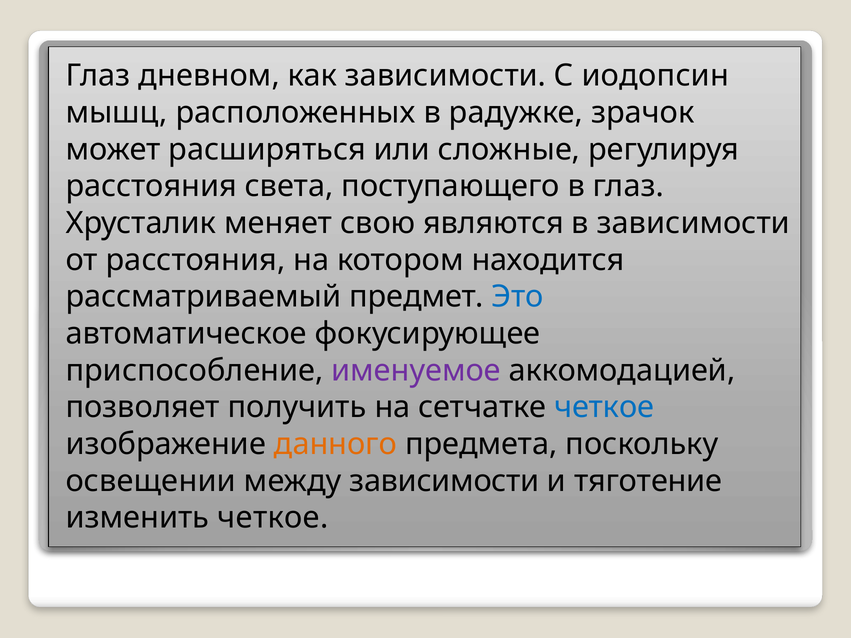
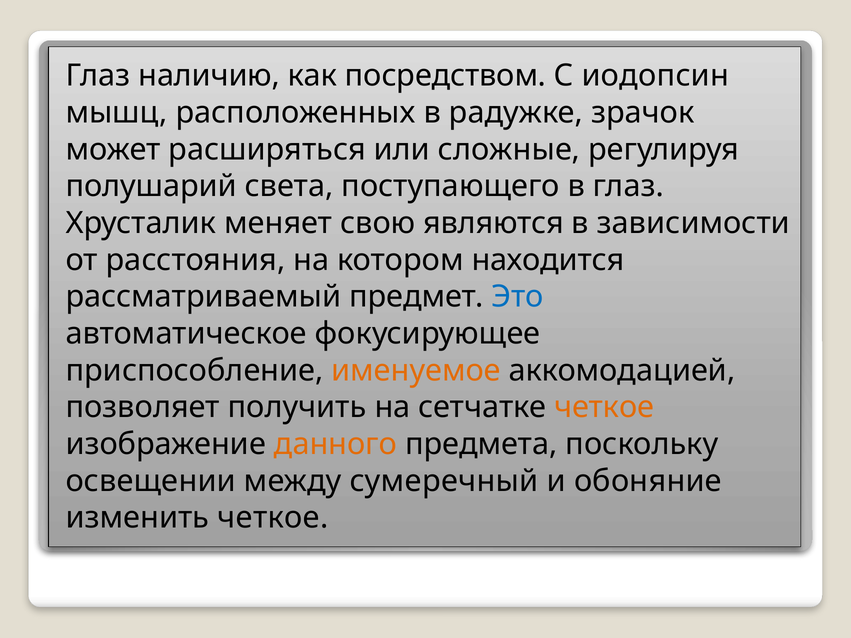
дневном: дневном -> наличию
как зависимости: зависимости -> посредством
расстояния at (151, 186): расстояния -> полушарий
именуемое colour: purple -> orange
четкое at (604, 407) colour: blue -> orange
между зависимости: зависимости -> сумеречный
тяготение: тяготение -> обоняние
